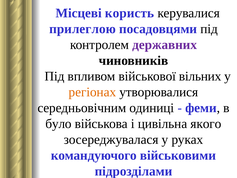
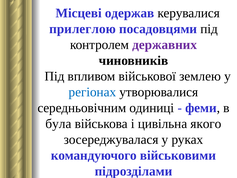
користь: користь -> одержав
вільних: вільних -> землею
регіонах colour: orange -> blue
було: було -> була
